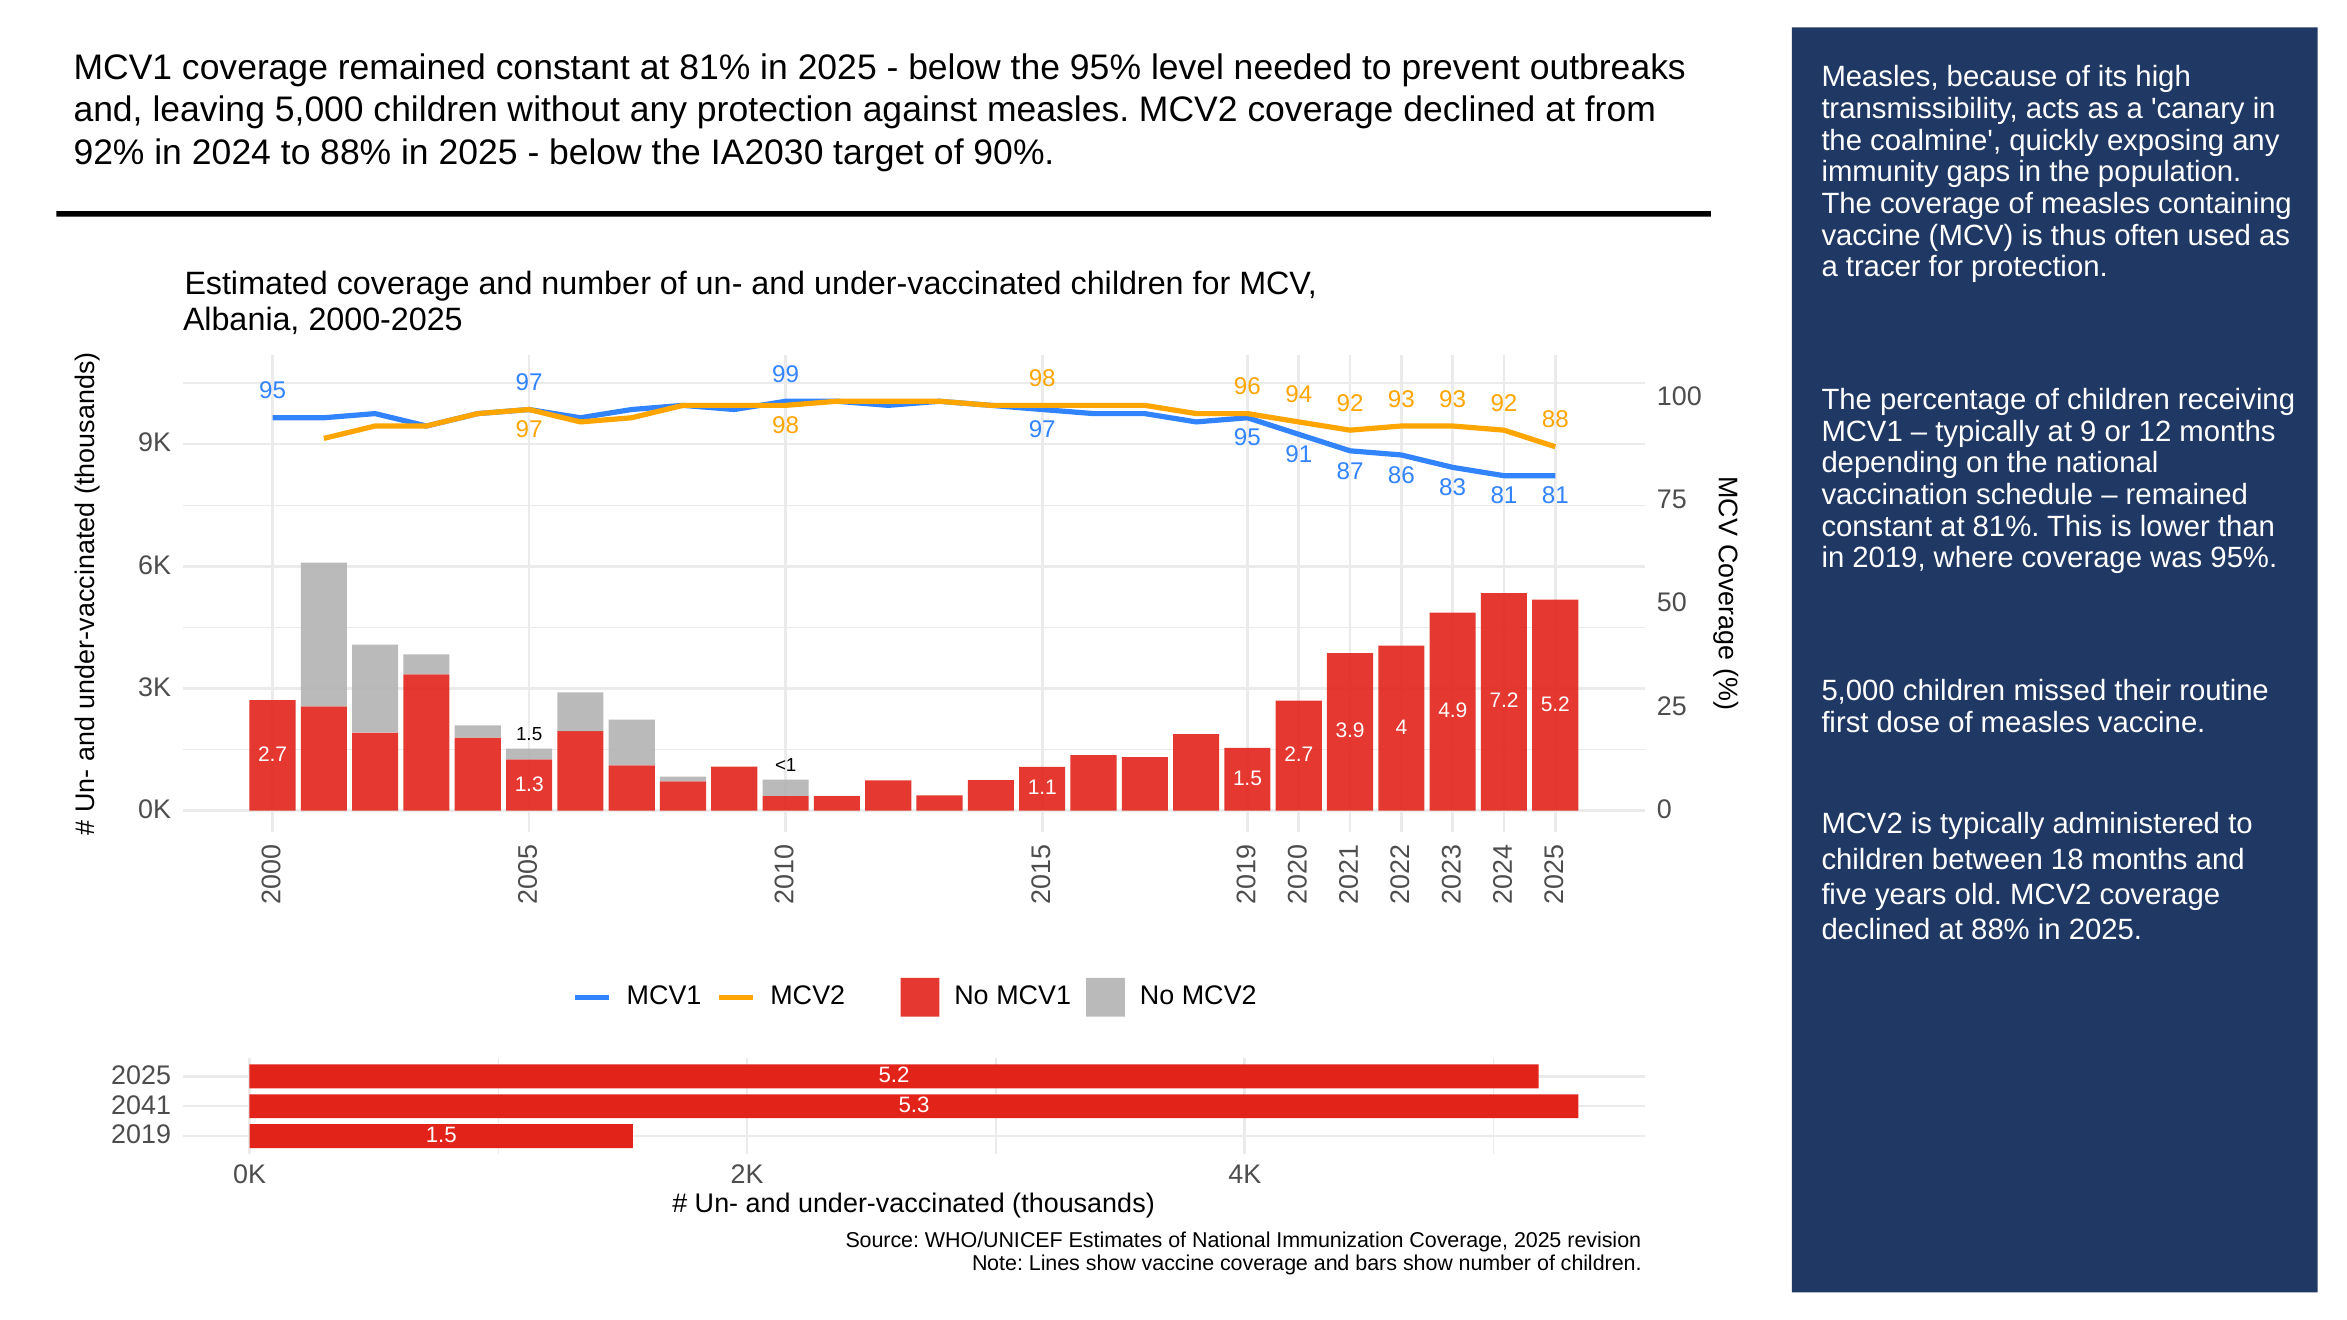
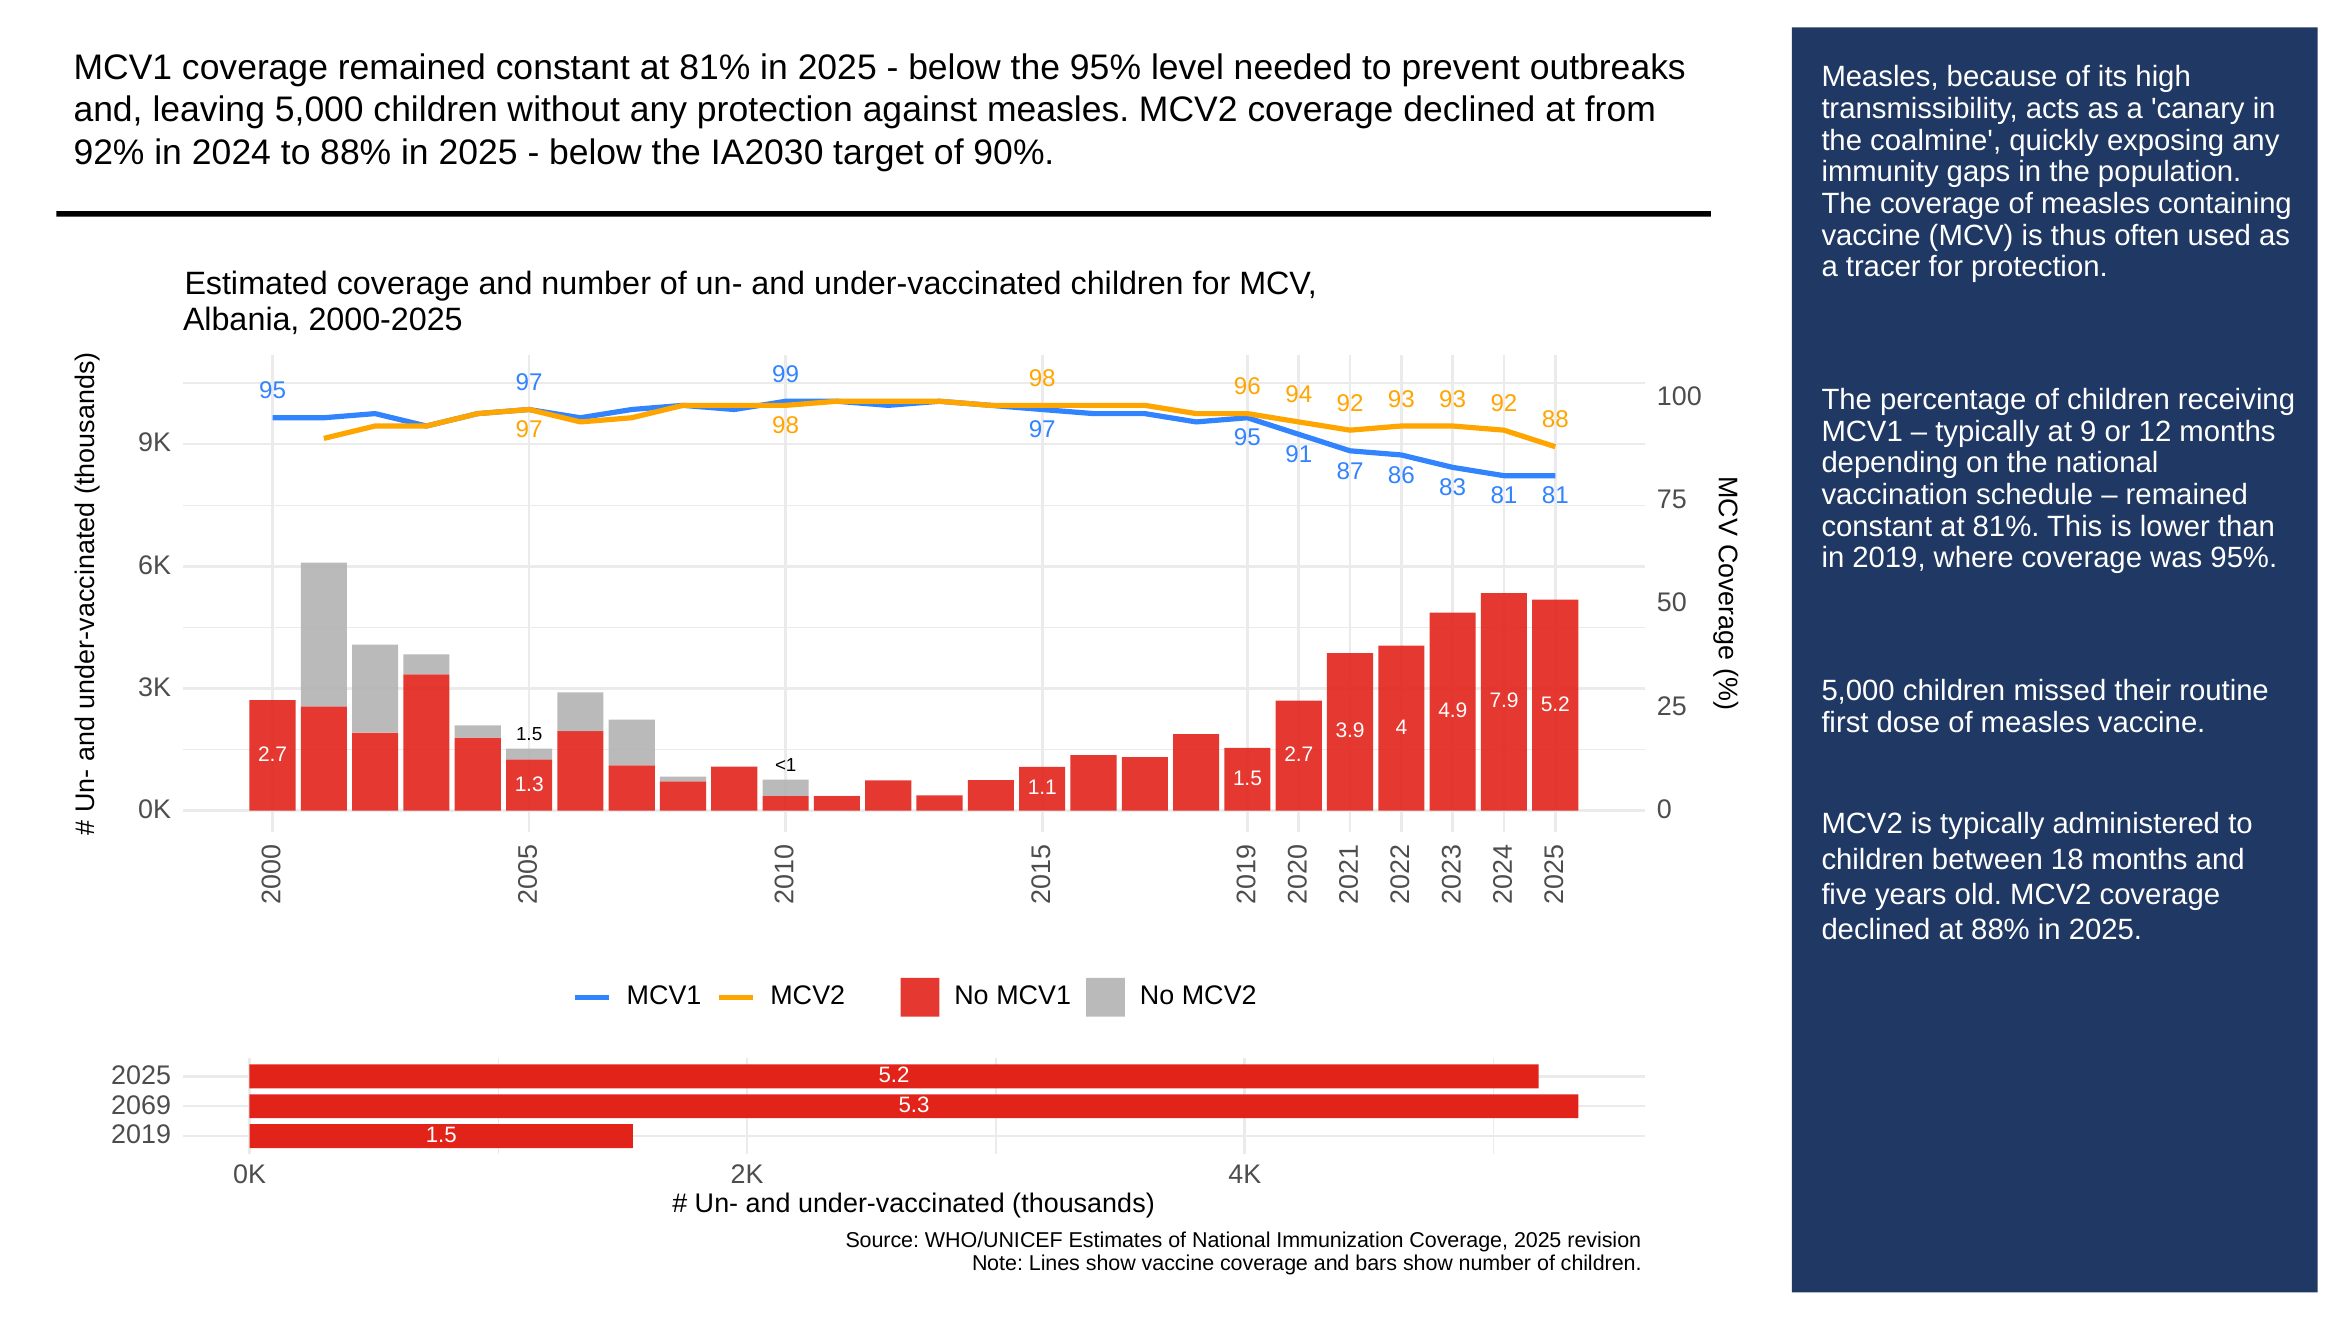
7.2: 7.2 -> 7.9
2041: 2041 -> 2069
